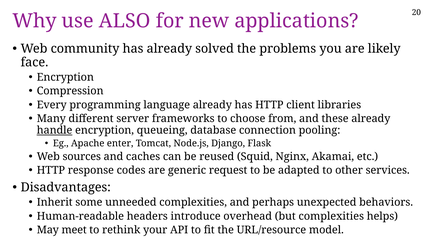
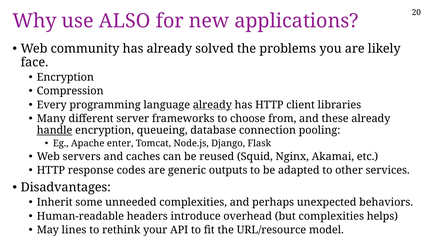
already at (212, 105) underline: none -> present
sources: sources -> servers
request: request -> outputs
meet: meet -> lines
